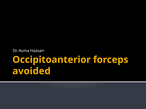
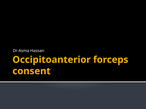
avoided: avoided -> consent
